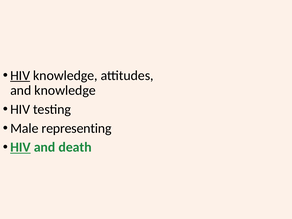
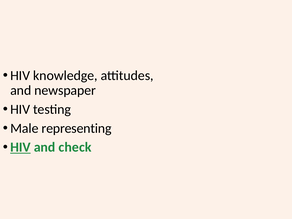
HIV at (20, 76) underline: present -> none
and knowledge: knowledge -> newspaper
death: death -> check
